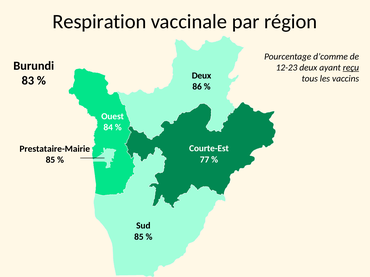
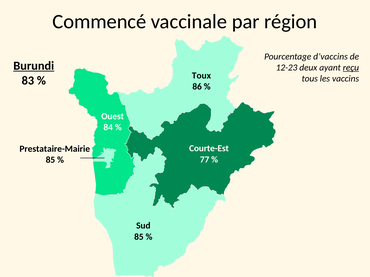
Respiration: Respiration -> Commencé
d’comme: d’comme -> d’vaccins
Burundi underline: none -> present
Deux at (202, 76): Deux -> Toux
